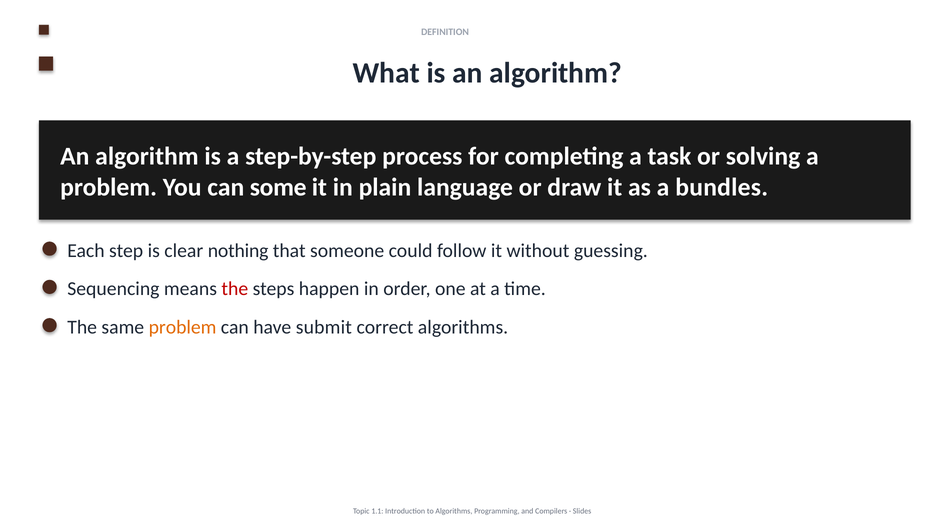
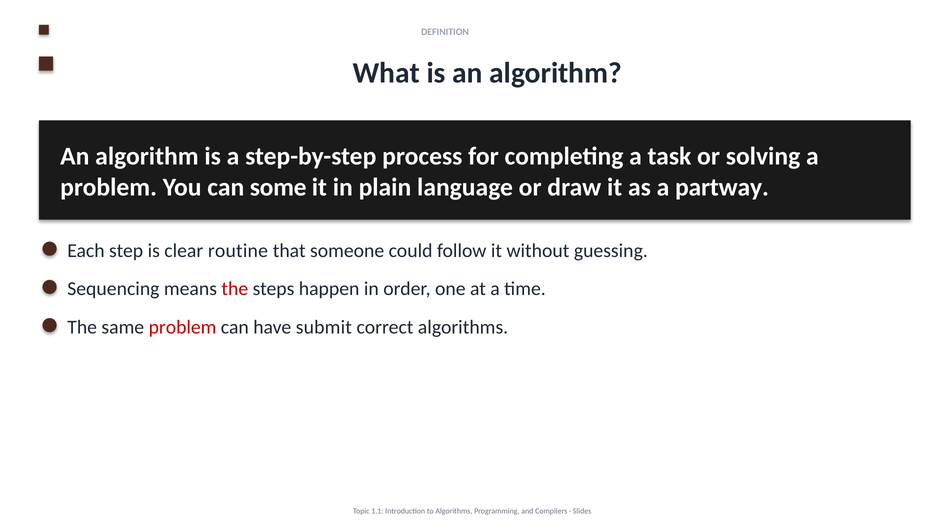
bundles: bundles -> partway
nothing: nothing -> routine
problem at (183, 327) colour: orange -> red
